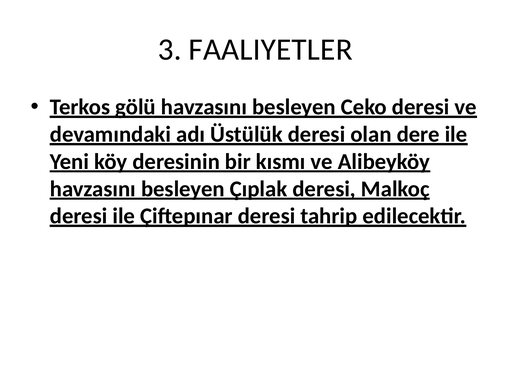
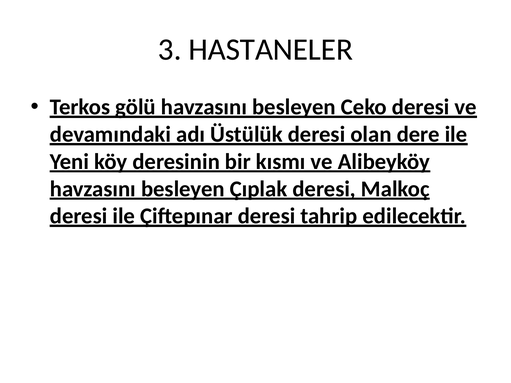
FAALIYETLER: FAALIYETLER -> HASTANELER
